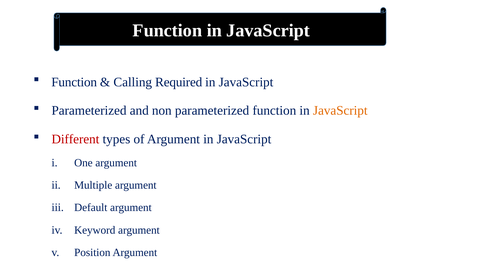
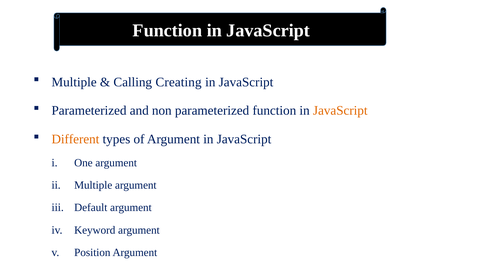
Function at (74, 82): Function -> Multiple
Required: Required -> Creating
Different colour: red -> orange
